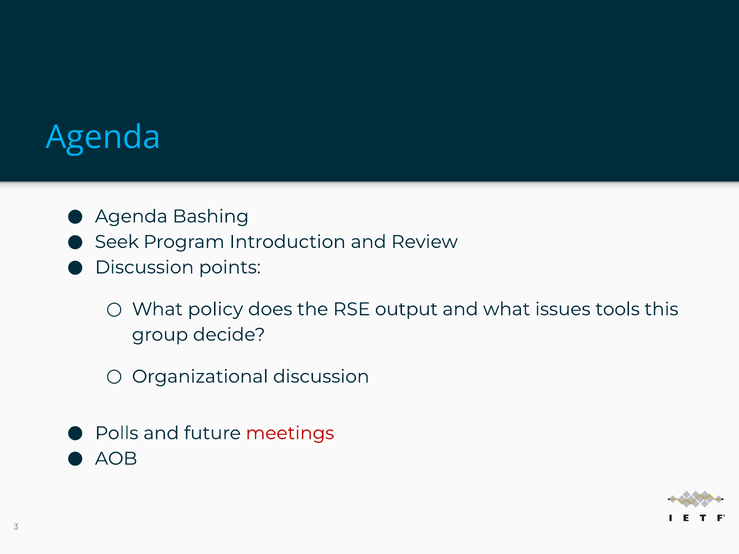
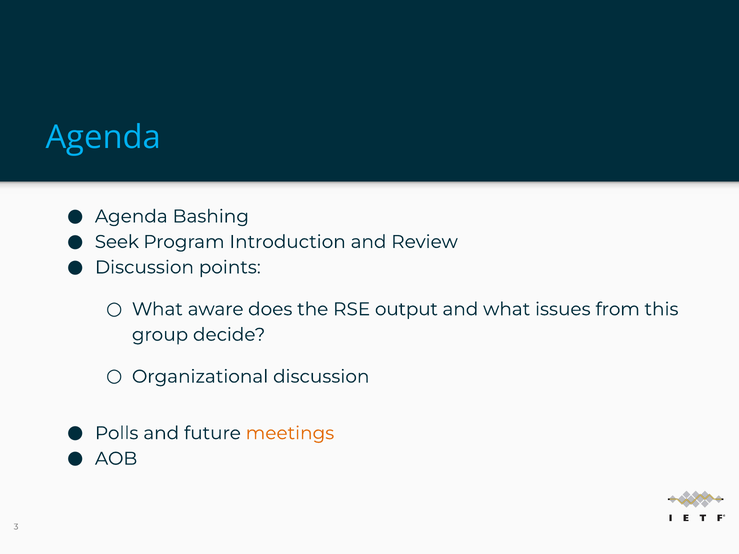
policy: policy -> aware
tools: tools -> from
meetings colour: red -> orange
